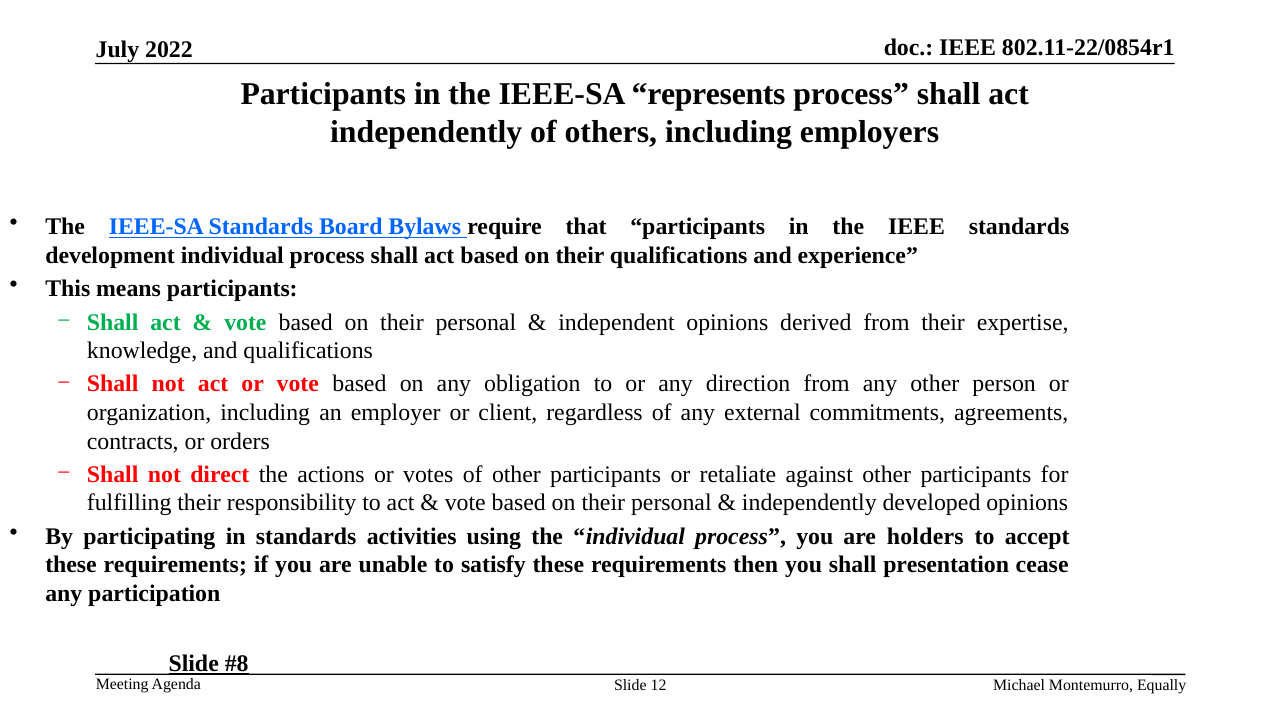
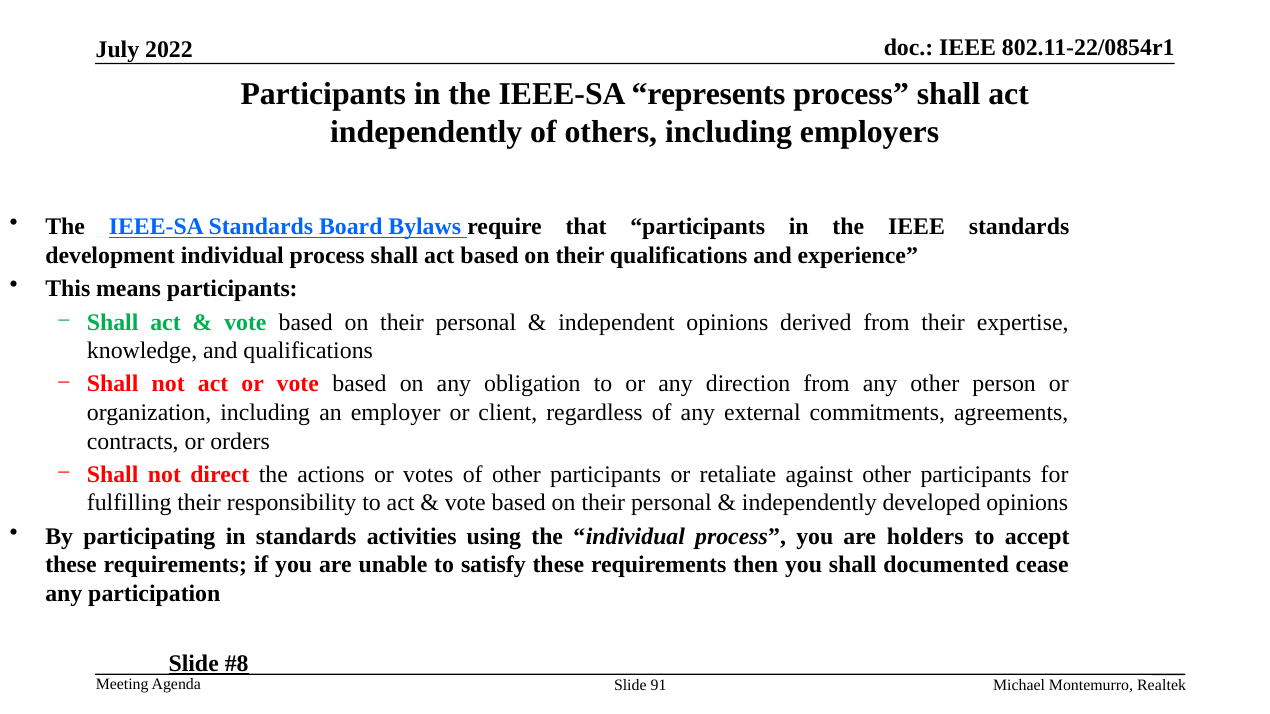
presentation: presentation -> documented
12: 12 -> 91
Equally: Equally -> Realtek
